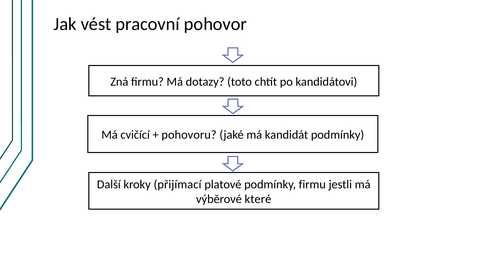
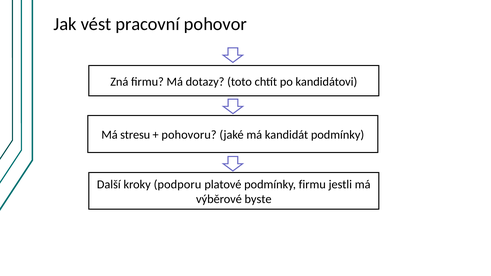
cvičící: cvičící -> stresu
přijímací: přijímací -> podporu
které: které -> byste
